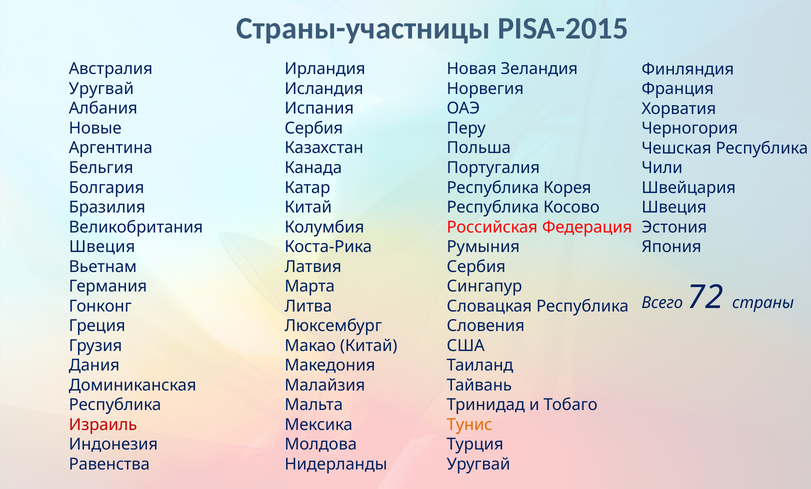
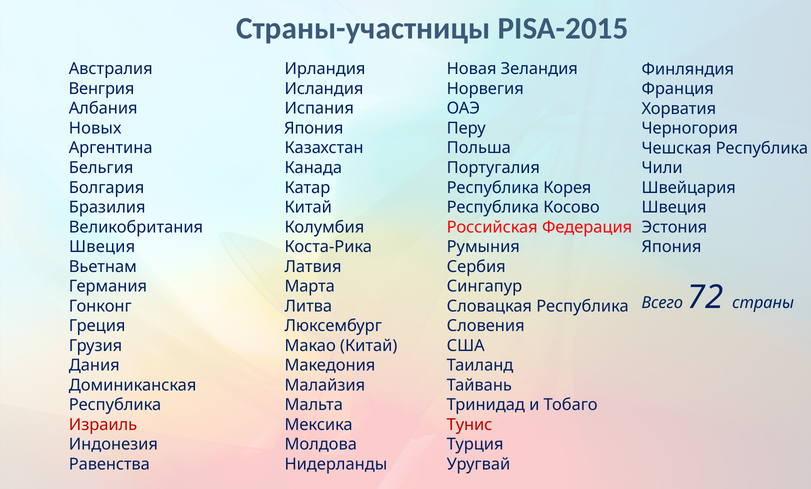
Уругвай at (101, 89): Уругвай -> Венгрия
Новые: Новые -> Новых
Сербия at (314, 128): Сербия -> Япония
Тунис colour: orange -> red
